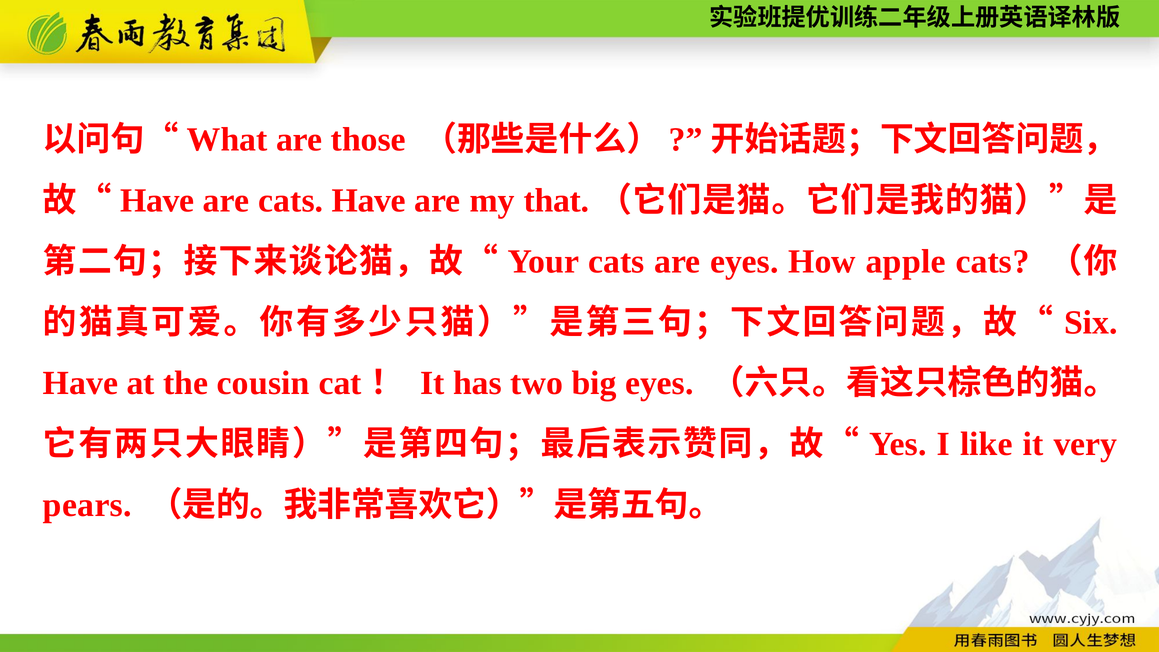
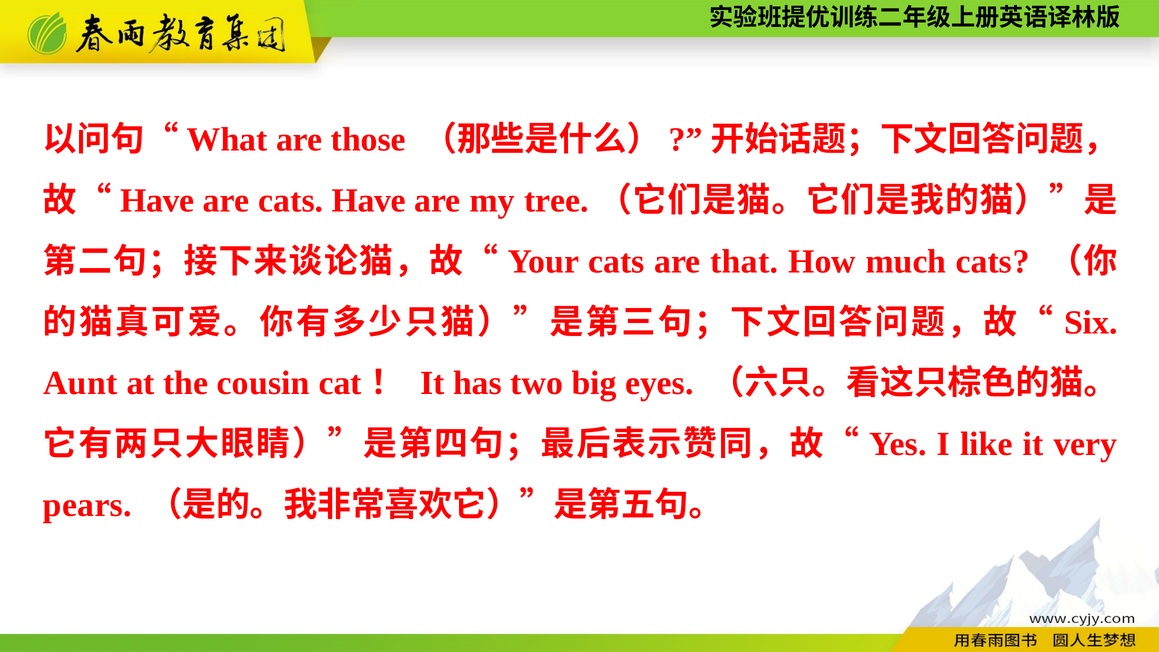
that: that -> tree
are eyes: eyes -> that
apple: apple -> much
Have at (80, 383): Have -> Aunt
